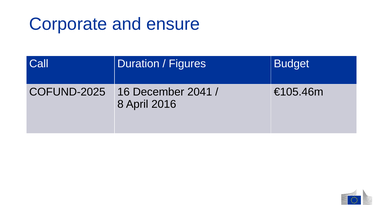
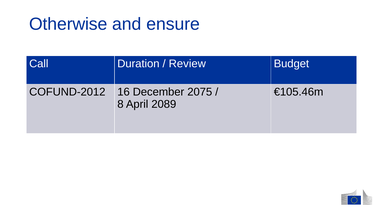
Corporate: Corporate -> Otherwise
Figures: Figures -> Review
COFUND-2025: COFUND-2025 -> COFUND-2012
2041: 2041 -> 2075
2016: 2016 -> 2089
